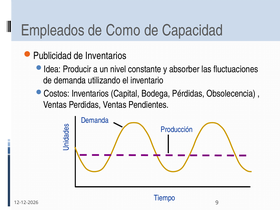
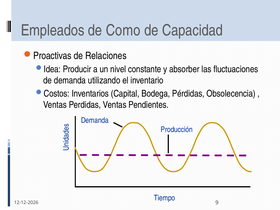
Publicidad: Publicidad -> Proactivas
de Inventarios: Inventarios -> Relaciones
